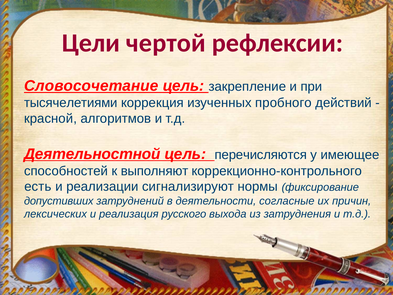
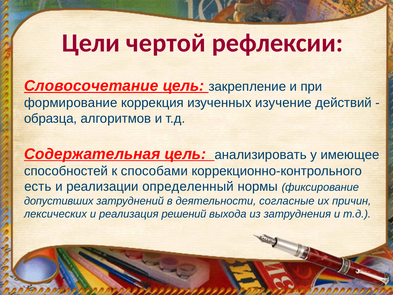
тысячелетиями: тысячелетиями -> формирование
пробного: пробного -> изучение
красной: красной -> образца
Деятельностной: Деятельностной -> Содержательная
перечисляются: перечисляются -> анализировать
выполняют: выполняют -> способами
сигнализируют: сигнализируют -> определенный
русского: русского -> решений
